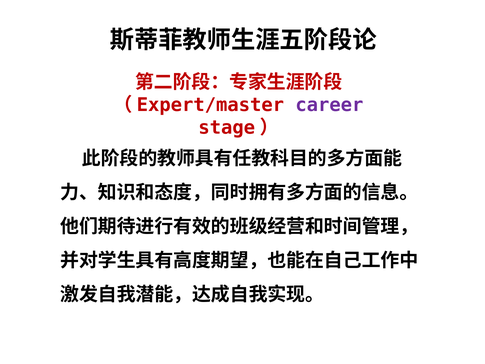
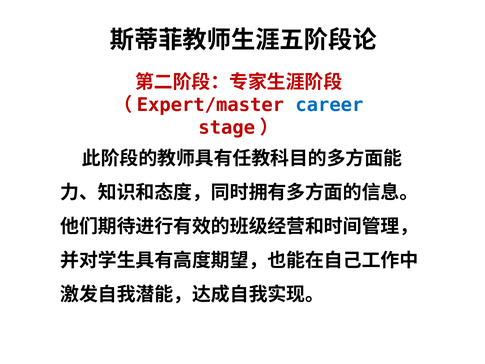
career colour: purple -> blue
